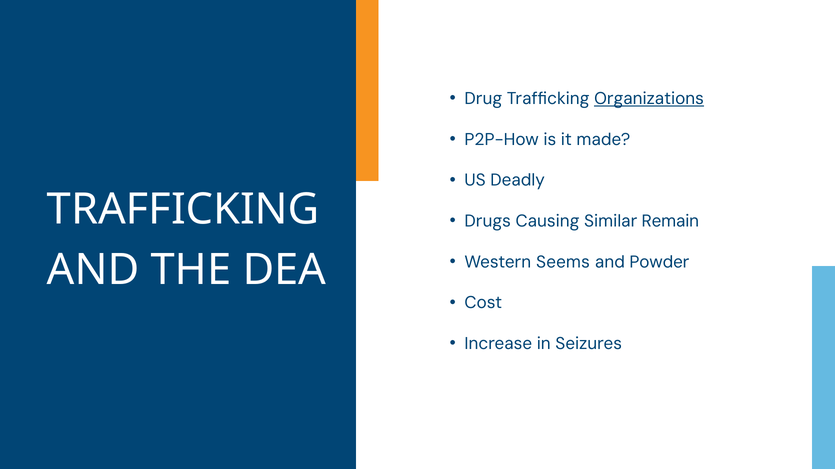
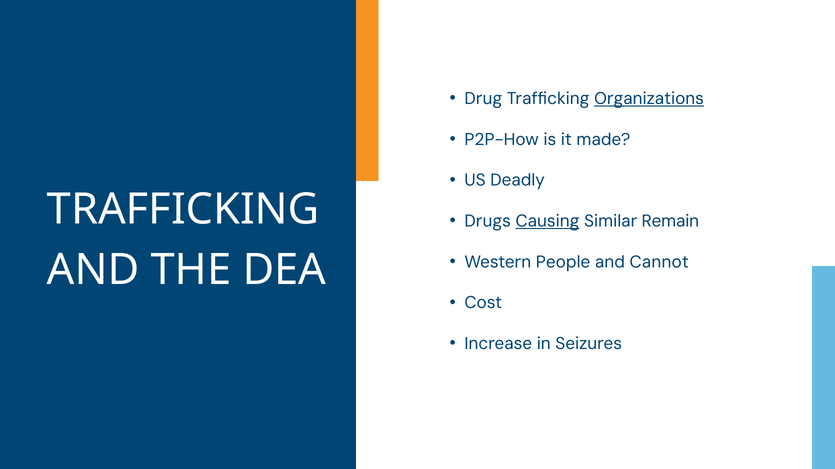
Causing underline: none -> present
Seems: Seems -> People
Powder: Powder -> Cannot
